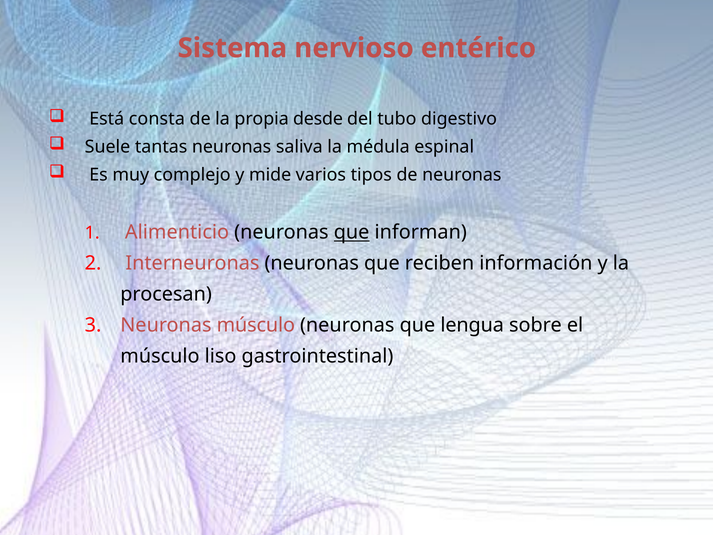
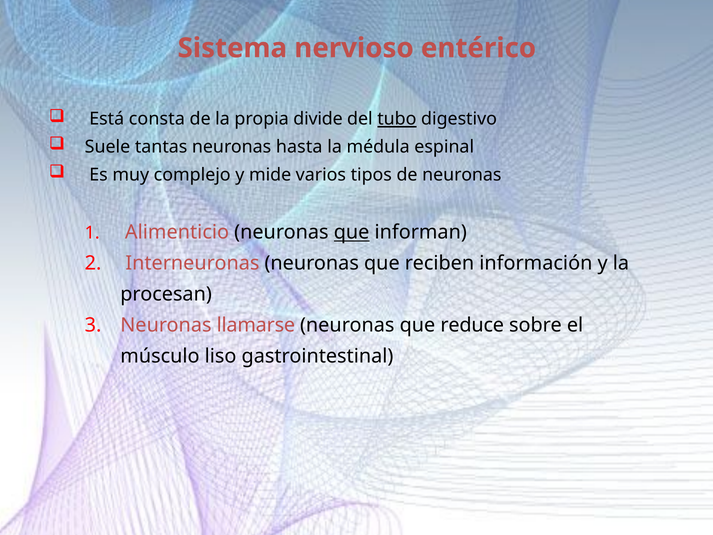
desde: desde -> divide
tubo underline: none -> present
saliva: saliva -> hasta
Neuronas músculo: músculo -> llamarse
lengua: lengua -> reduce
